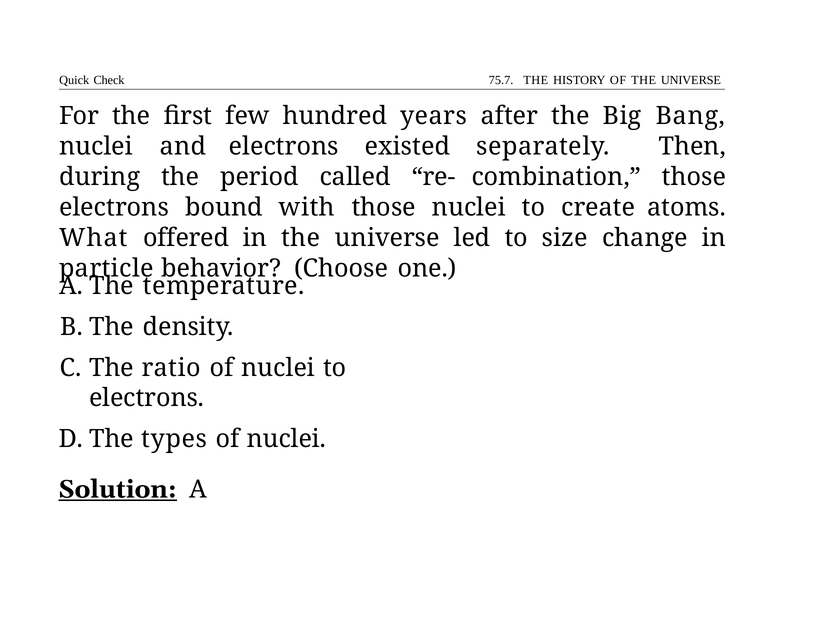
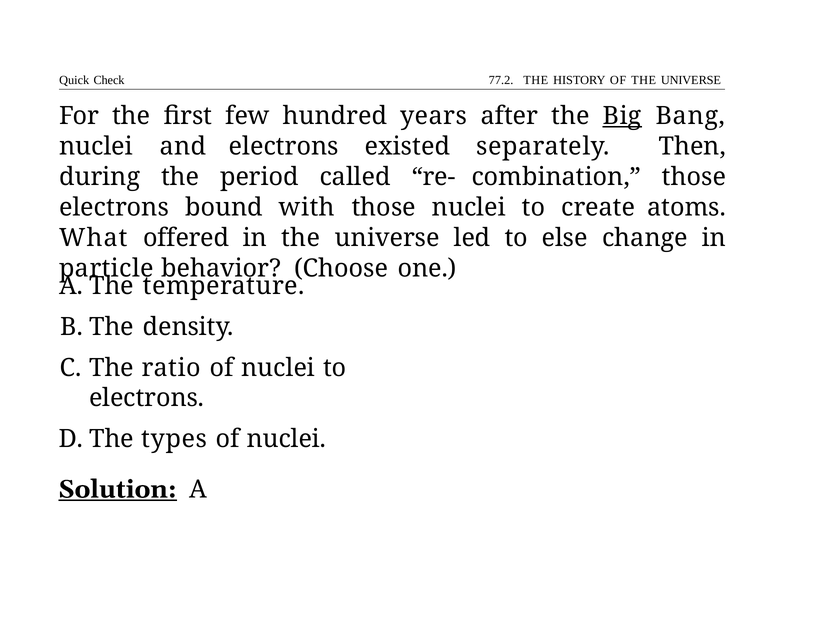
75.7: 75.7 -> 77.2
Big underline: none -> present
size: size -> else
